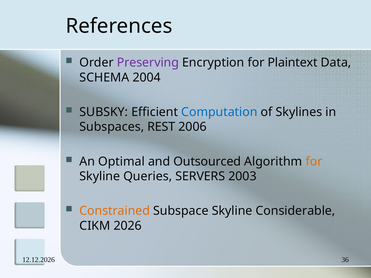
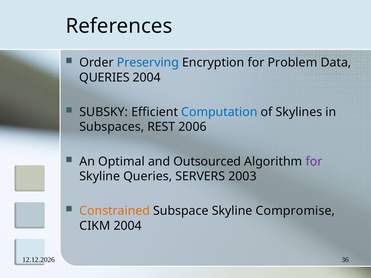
Preserving colour: purple -> blue
Plaintext: Plaintext -> Problem
SCHEMA at (104, 78): SCHEMA -> QUERIES
for at (314, 162) colour: orange -> purple
Considerable: Considerable -> Compromise
CIKM 2026: 2026 -> 2004
